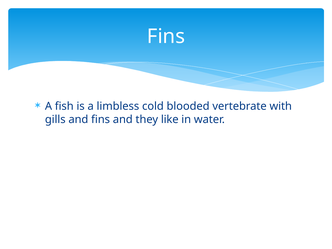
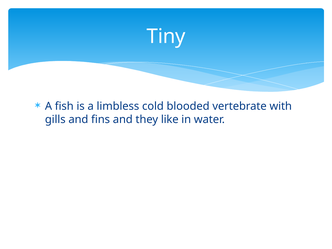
Fins at (166, 36): Fins -> Tiny
